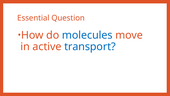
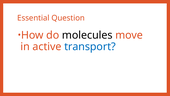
molecules colour: blue -> black
